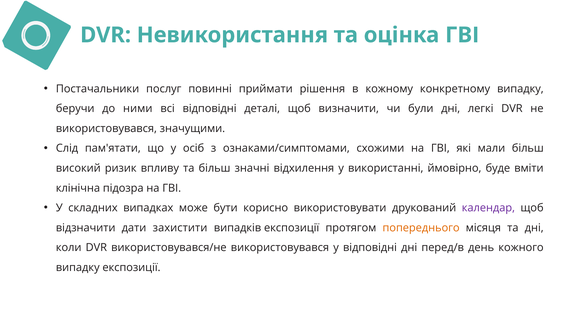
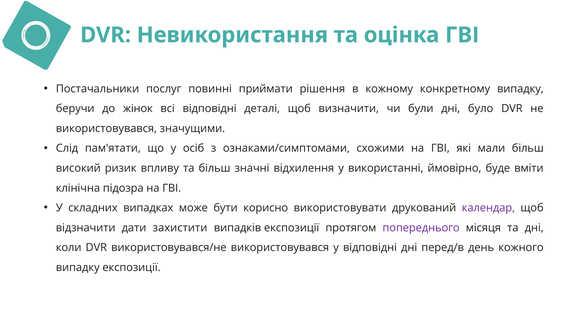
ними: ними -> жінок
легкі: легкі -> було
попереднього colour: orange -> purple
